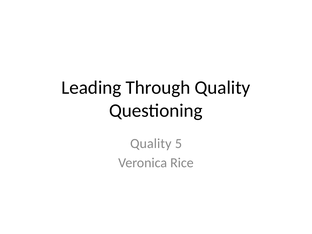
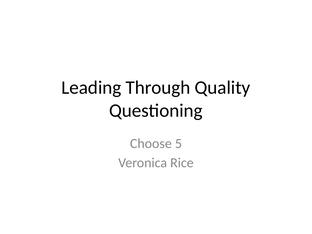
Quality at (151, 143): Quality -> Choose
